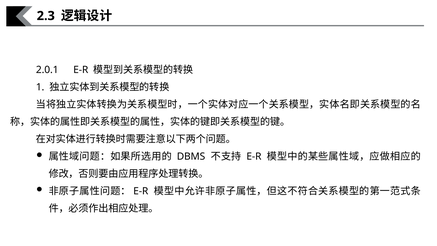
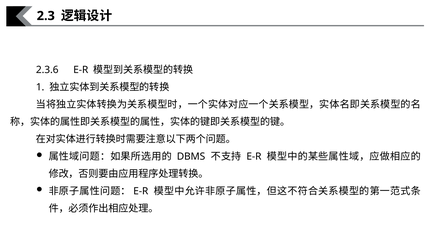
2.0.1: 2.0.1 -> 2.3.6
